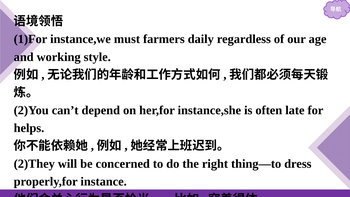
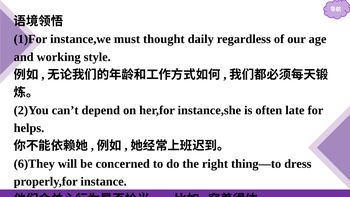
farmers: farmers -> thought
2)They: 2)They -> 6)They
